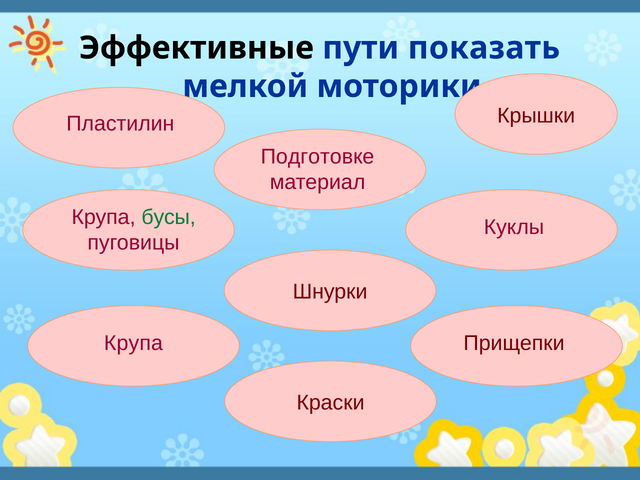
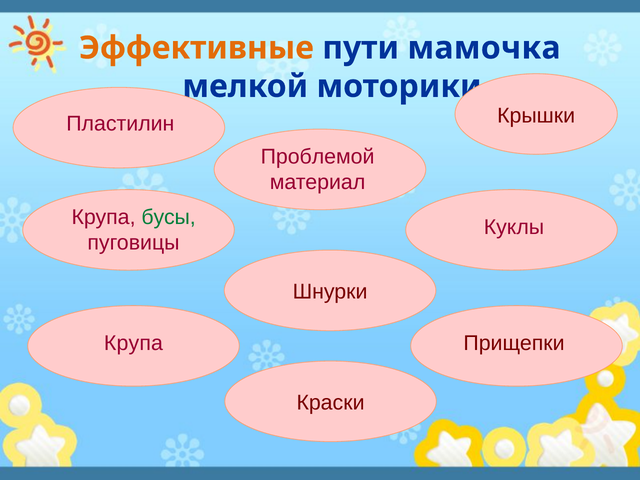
Эффективные colour: black -> orange
показать: показать -> мамочка
Подготовке: Подготовке -> Проблемой
